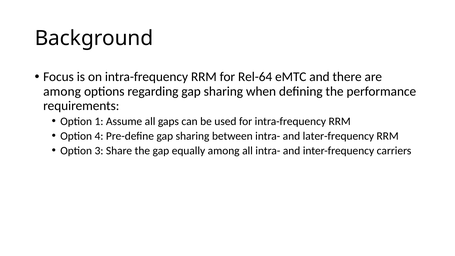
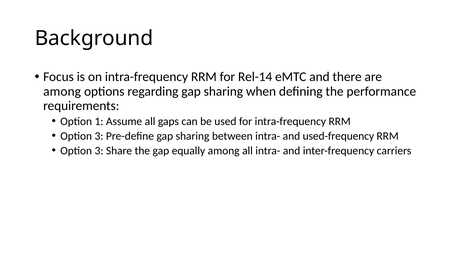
Rel-64: Rel-64 -> Rel-14
4 at (99, 136): 4 -> 3
later-frequency: later-frequency -> used-frequency
